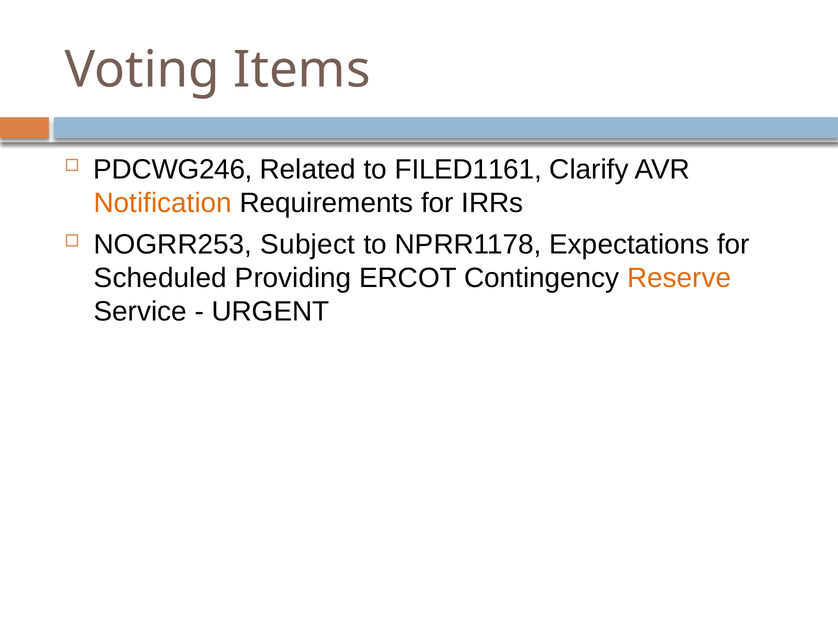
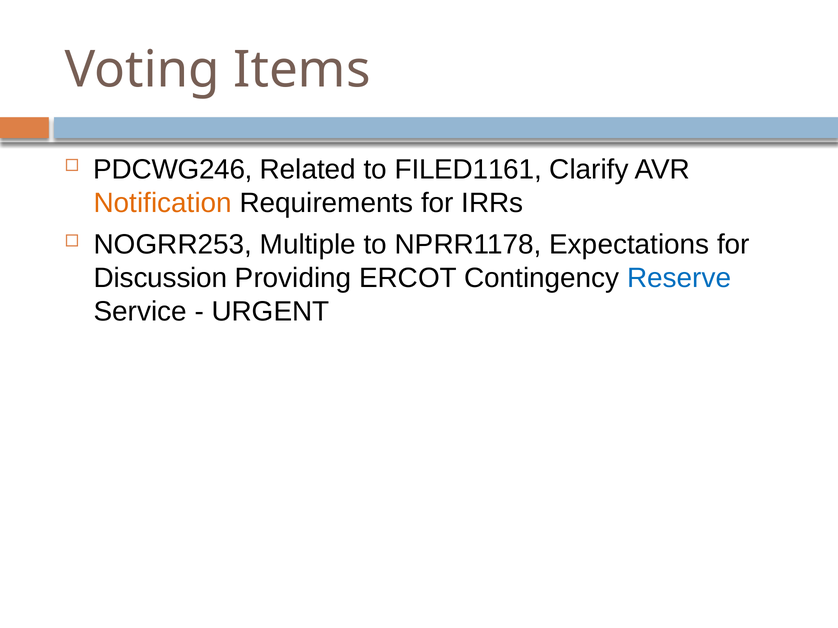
Subject: Subject -> Multiple
Scheduled: Scheduled -> Discussion
Reserve colour: orange -> blue
